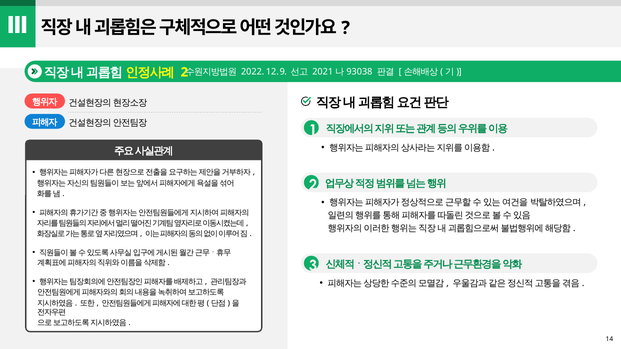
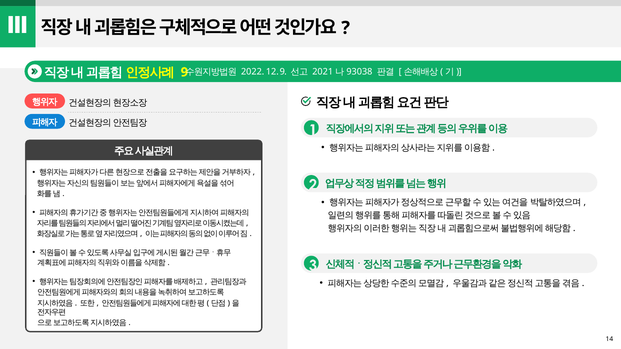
2 at (184, 72): 2 -> 9
